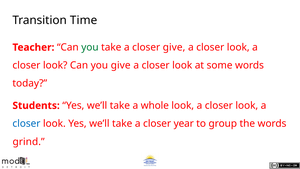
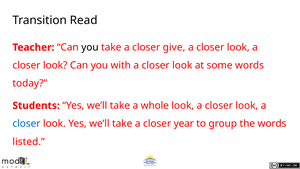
Time: Time -> Read
you at (90, 47) colour: green -> black
you give: give -> with
grind: grind -> listed
